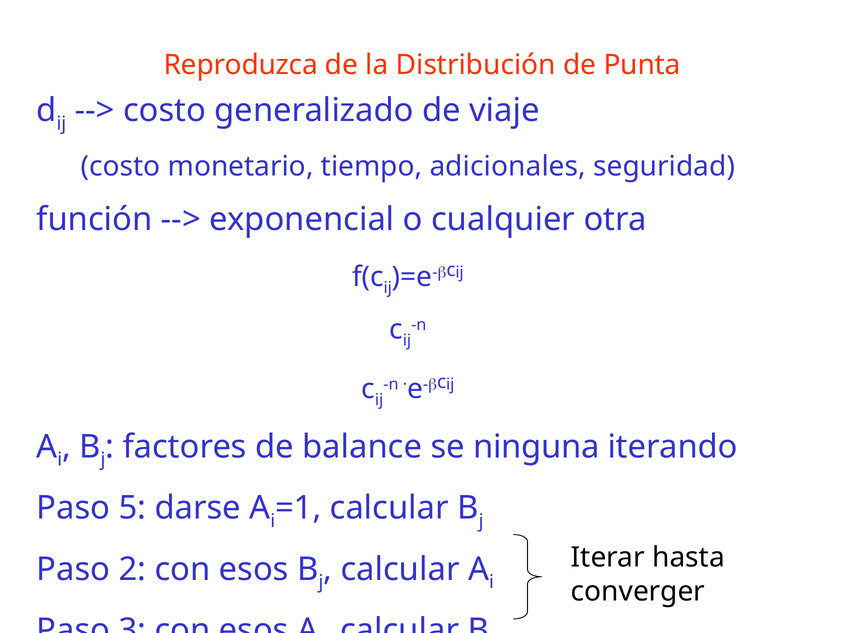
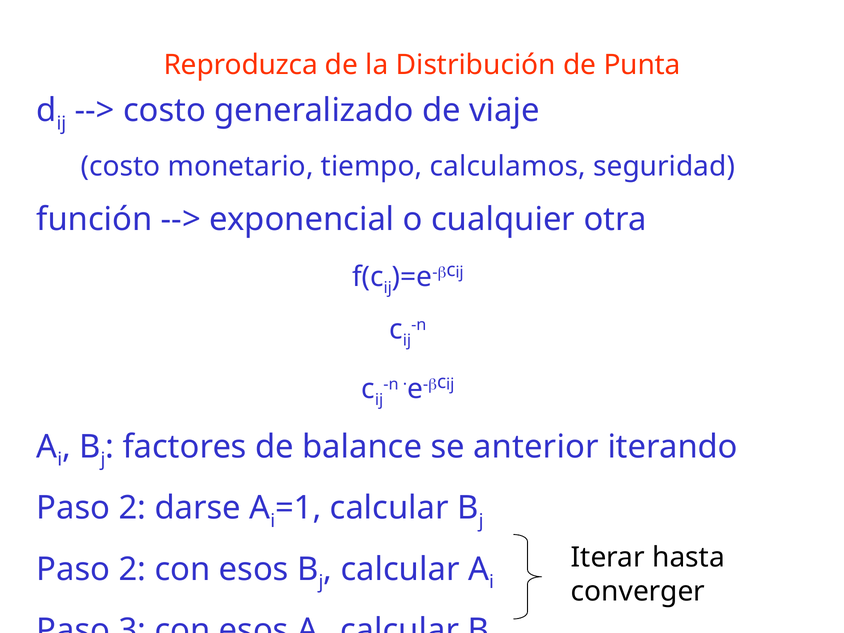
adicionales: adicionales -> calculamos
ninguna: ninguna -> anterior
5 at (132, 508): 5 -> 2
